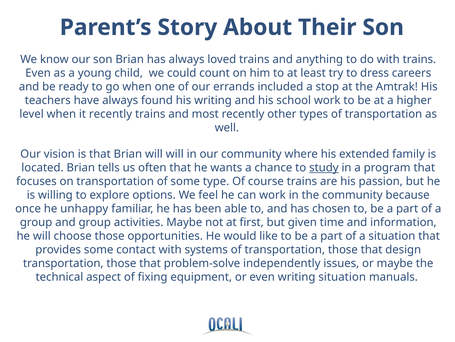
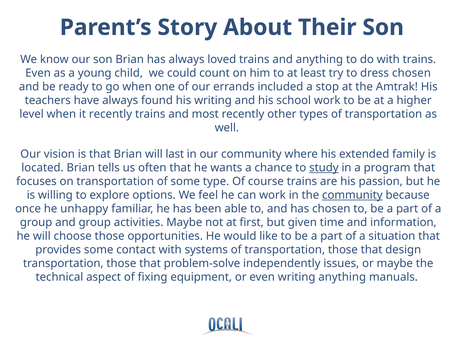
dress careers: careers -> chosen
will will: will -> last
community at (352, 195) underline: none -> present
writing situation: situation -> anything
